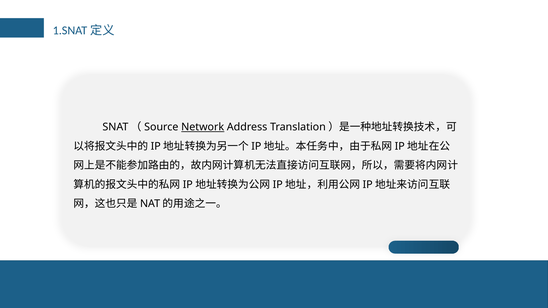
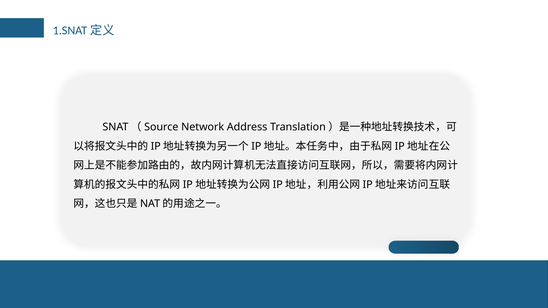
Network underline: present -> none
